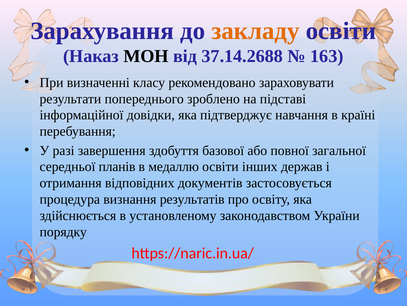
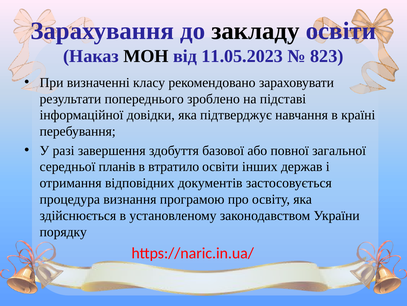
закладу colour: orange -> black
37.14.2688: 37.14.2688 -> 11.05.2023
163: 163 -> 823
медаллю: медаллю -> втратило
результатів: результатів -> програмою
